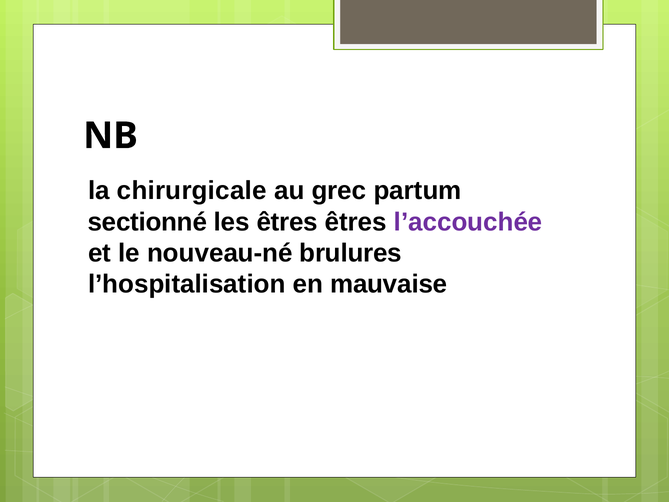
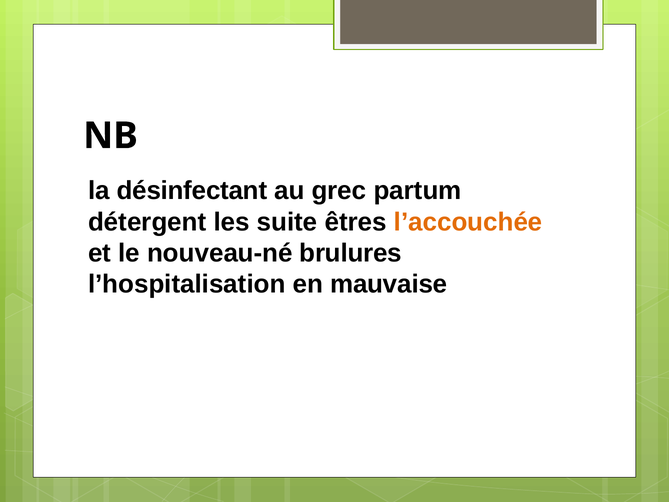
chirurgicale: chirurgicale -> désinfectant
sectionné: sectionné -> détergent
les êtres: êtres -> suite
l’accouchée colour: purple -> orange
